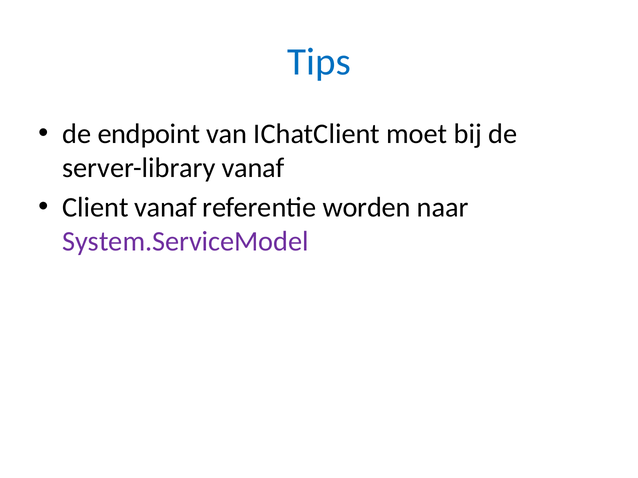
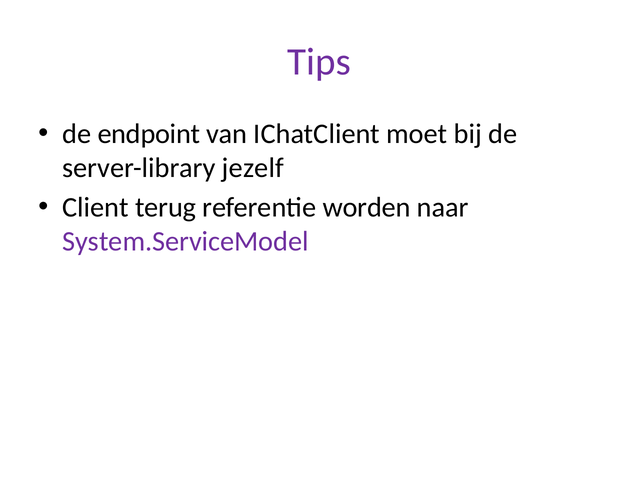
Tips colour: blue -> purple
server-library vanaf: vanaf -> jezelf
Client vanaf: vanaf -> terug
